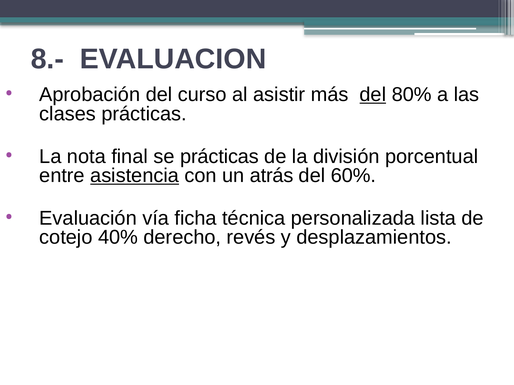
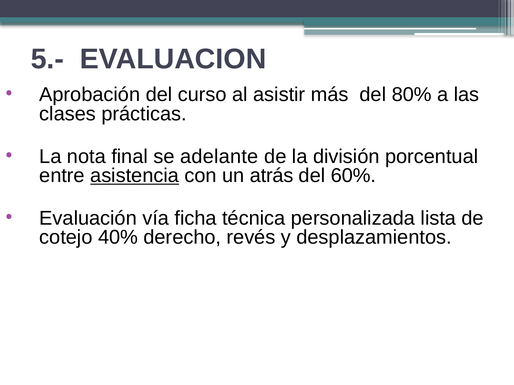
8.-: 8.- -> 5.-
del at (373, 95) underline: present -> none
se prácticas: prácticas -> adelante
